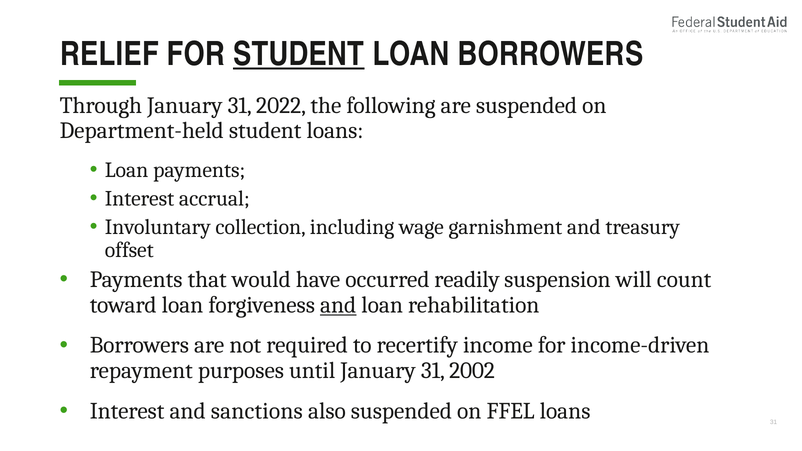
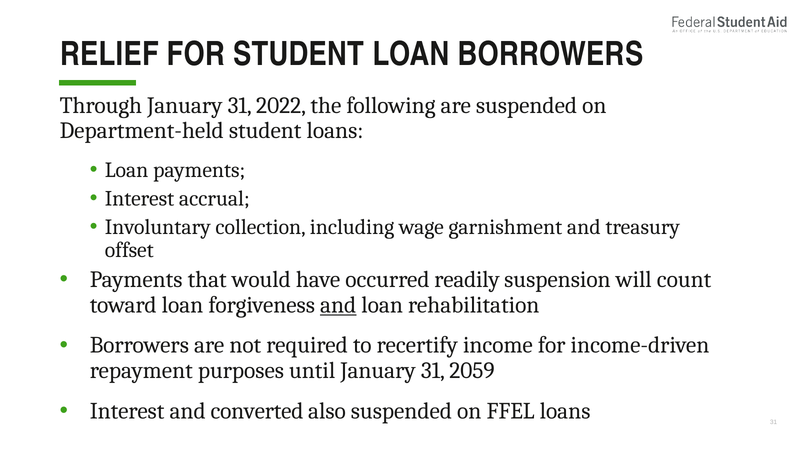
STUDENT at (299, 54) underline: present -> none
2002: 2002 -> 2059
sanctions: sanctions -> converted
